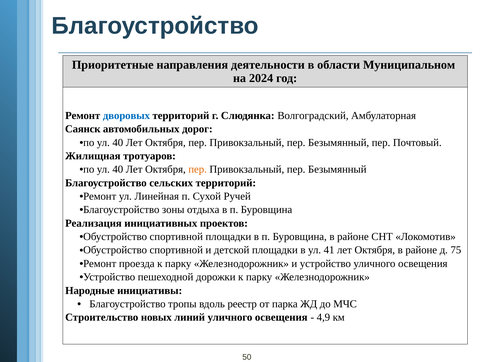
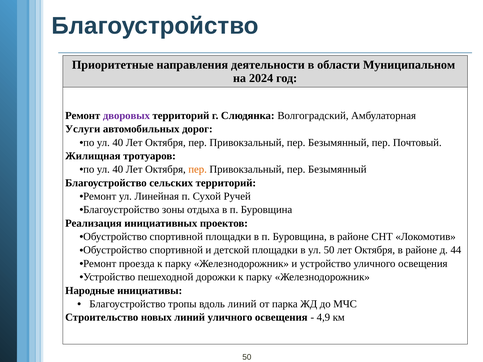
дворовых colour: blue -> purple
Саянск: Саянск -> Услуги
ул 41: 41 -> 50
75: 75 -> 44
вдоль реестр: реестр -> линий
